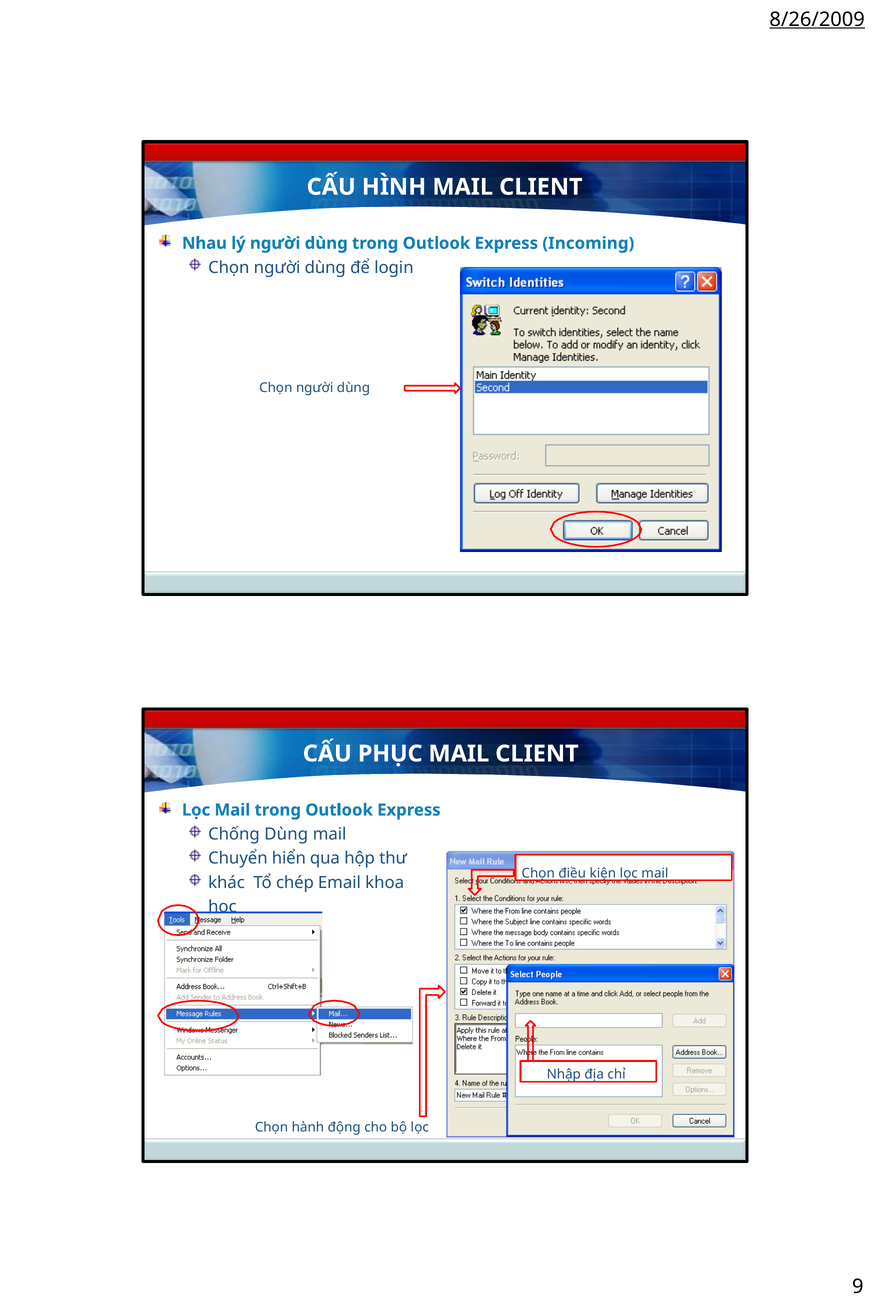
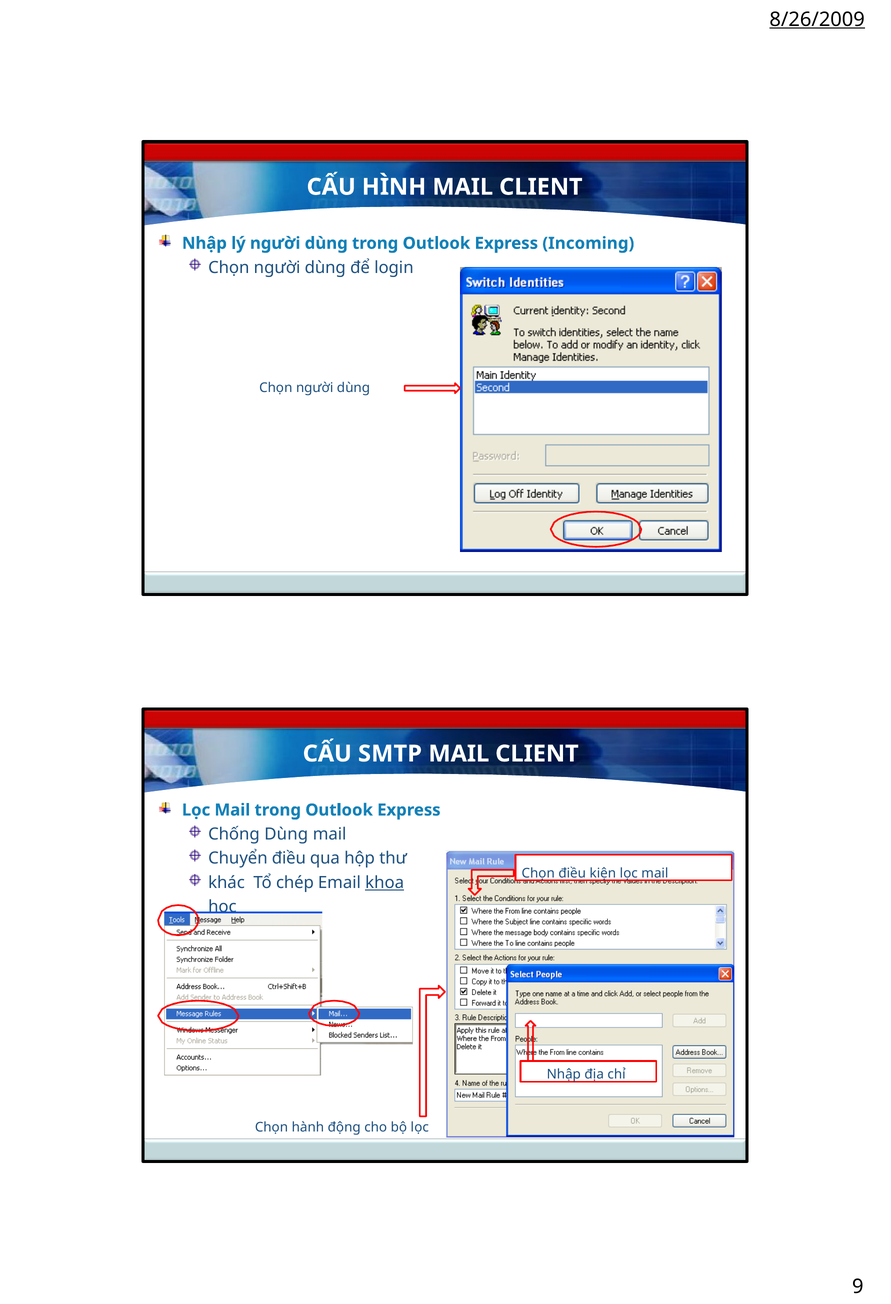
Nhau at (204, 243): Nhau -> Nhập
PHỤC: PHỤC -> SMTP
Chuyển hiển: hiển -> điều
khoa underline: none -> present
